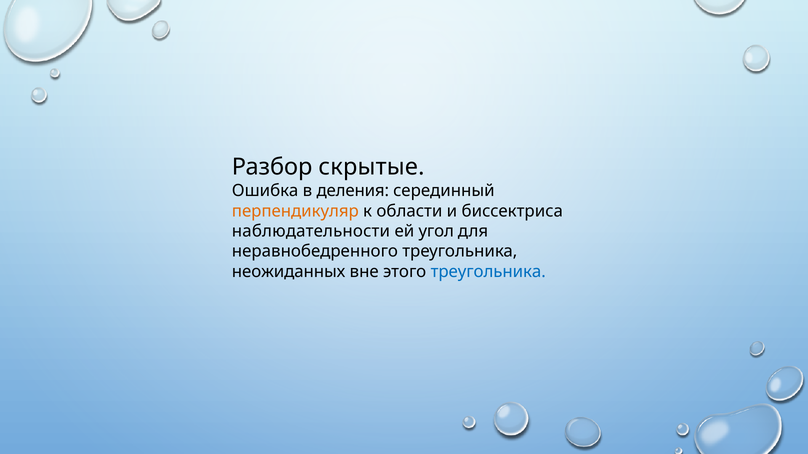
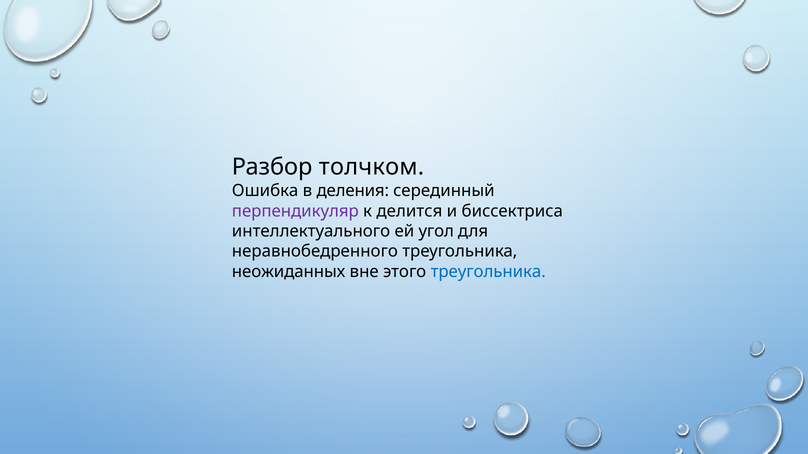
скрытые: скрытые -> толчком
перпендикуляр colour: orange -> purple
области: области -> делится
наблюдательности: наблюдательности -> интеллектуального
